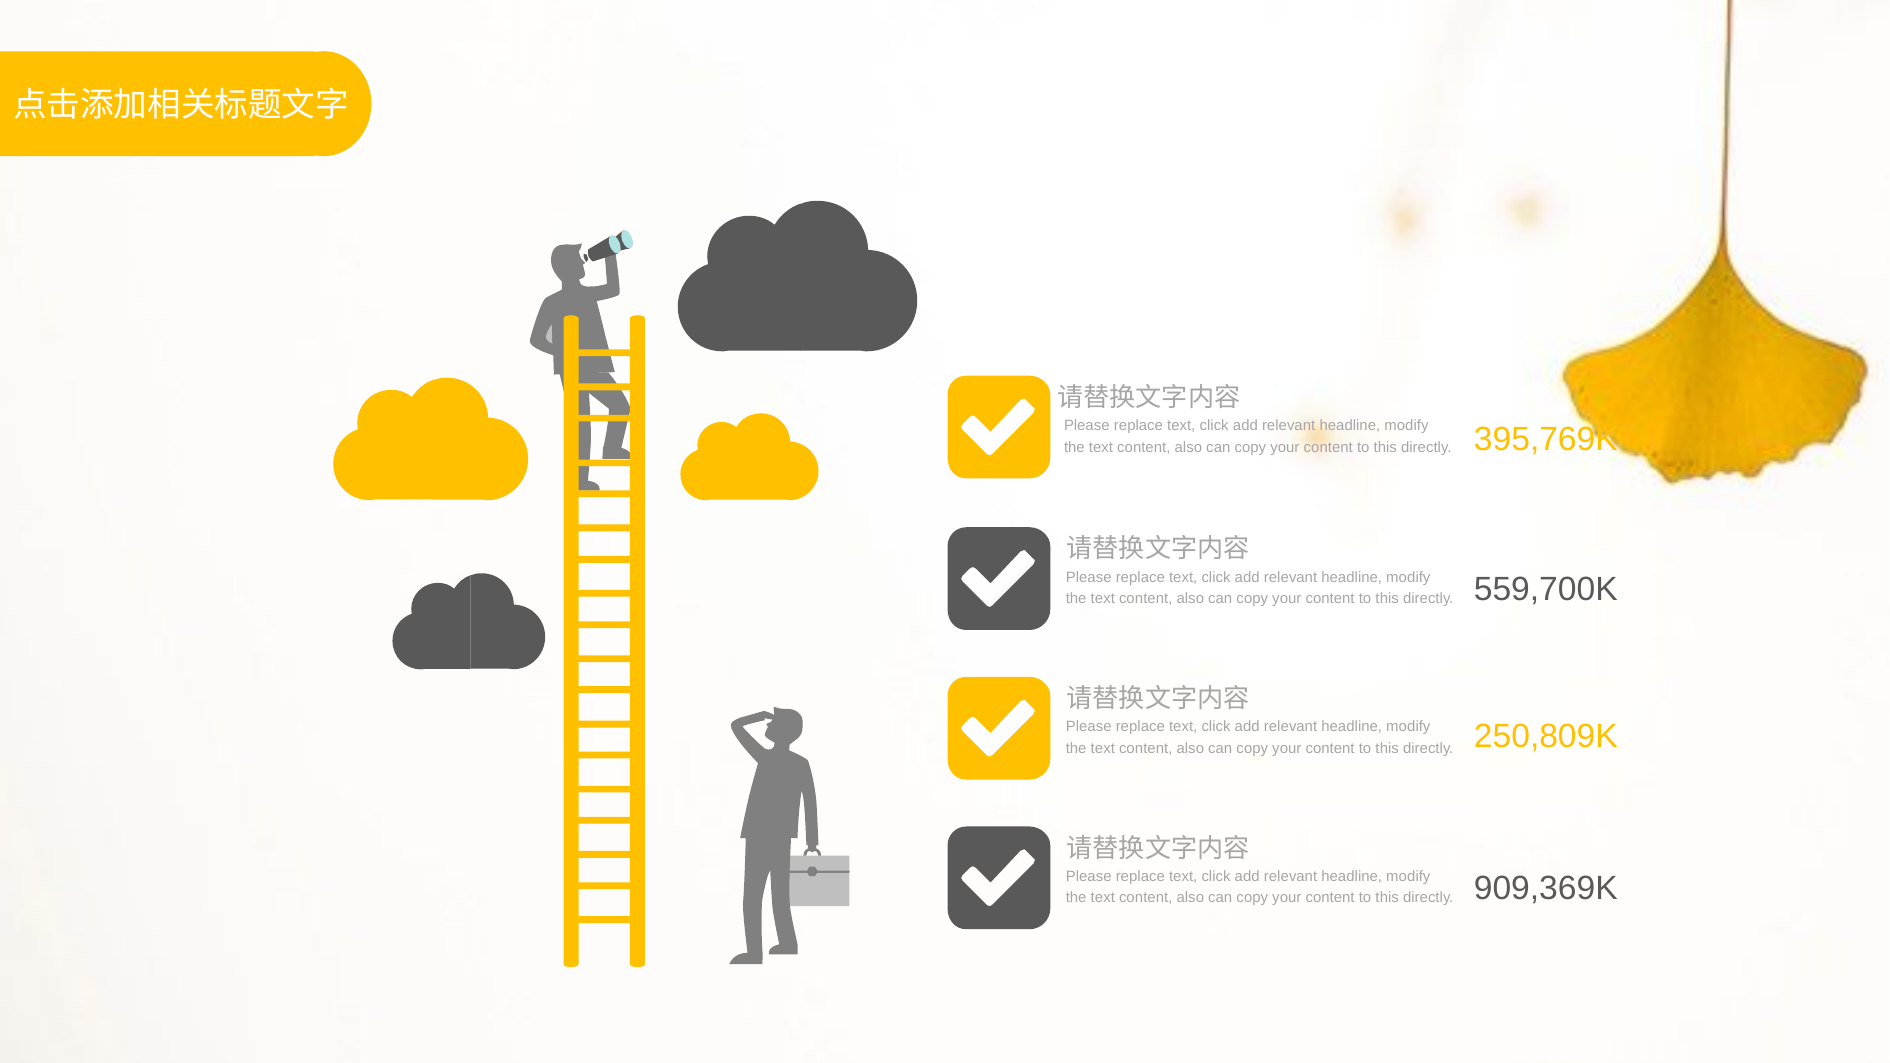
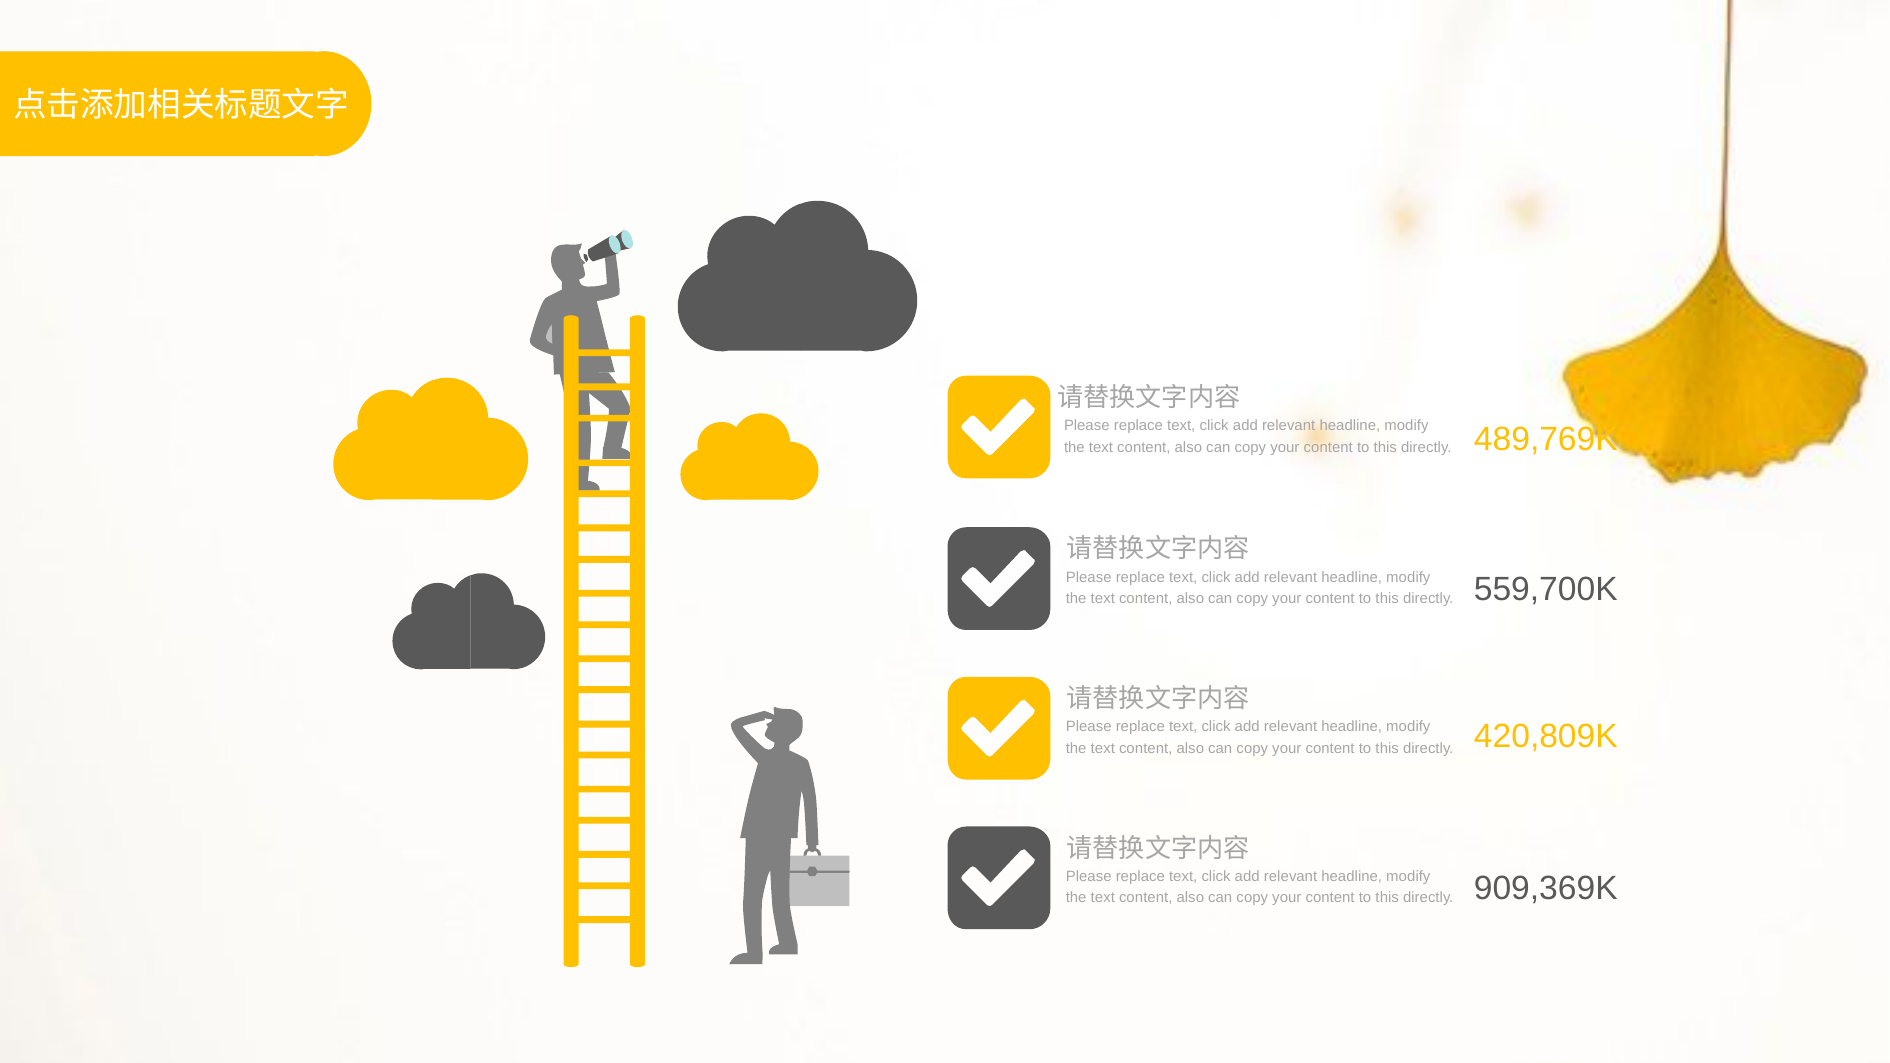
395,769K: 395,769K -> 489,769K
250,809K: 250,809K -> 420,809K
